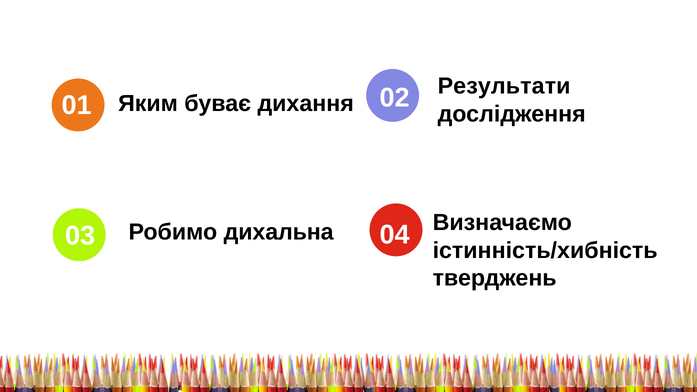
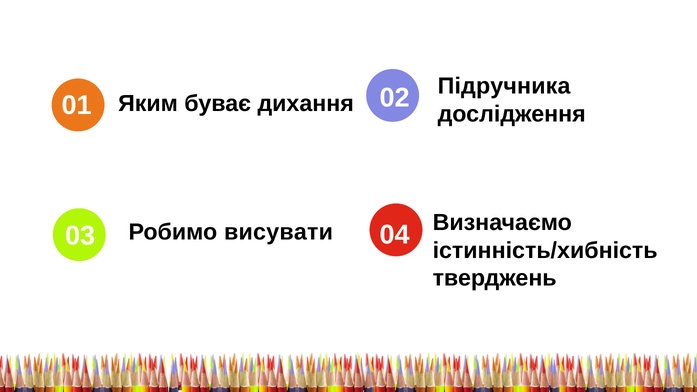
Результати: Результати -> Підручника
дихальна: дихальна -> висувати
